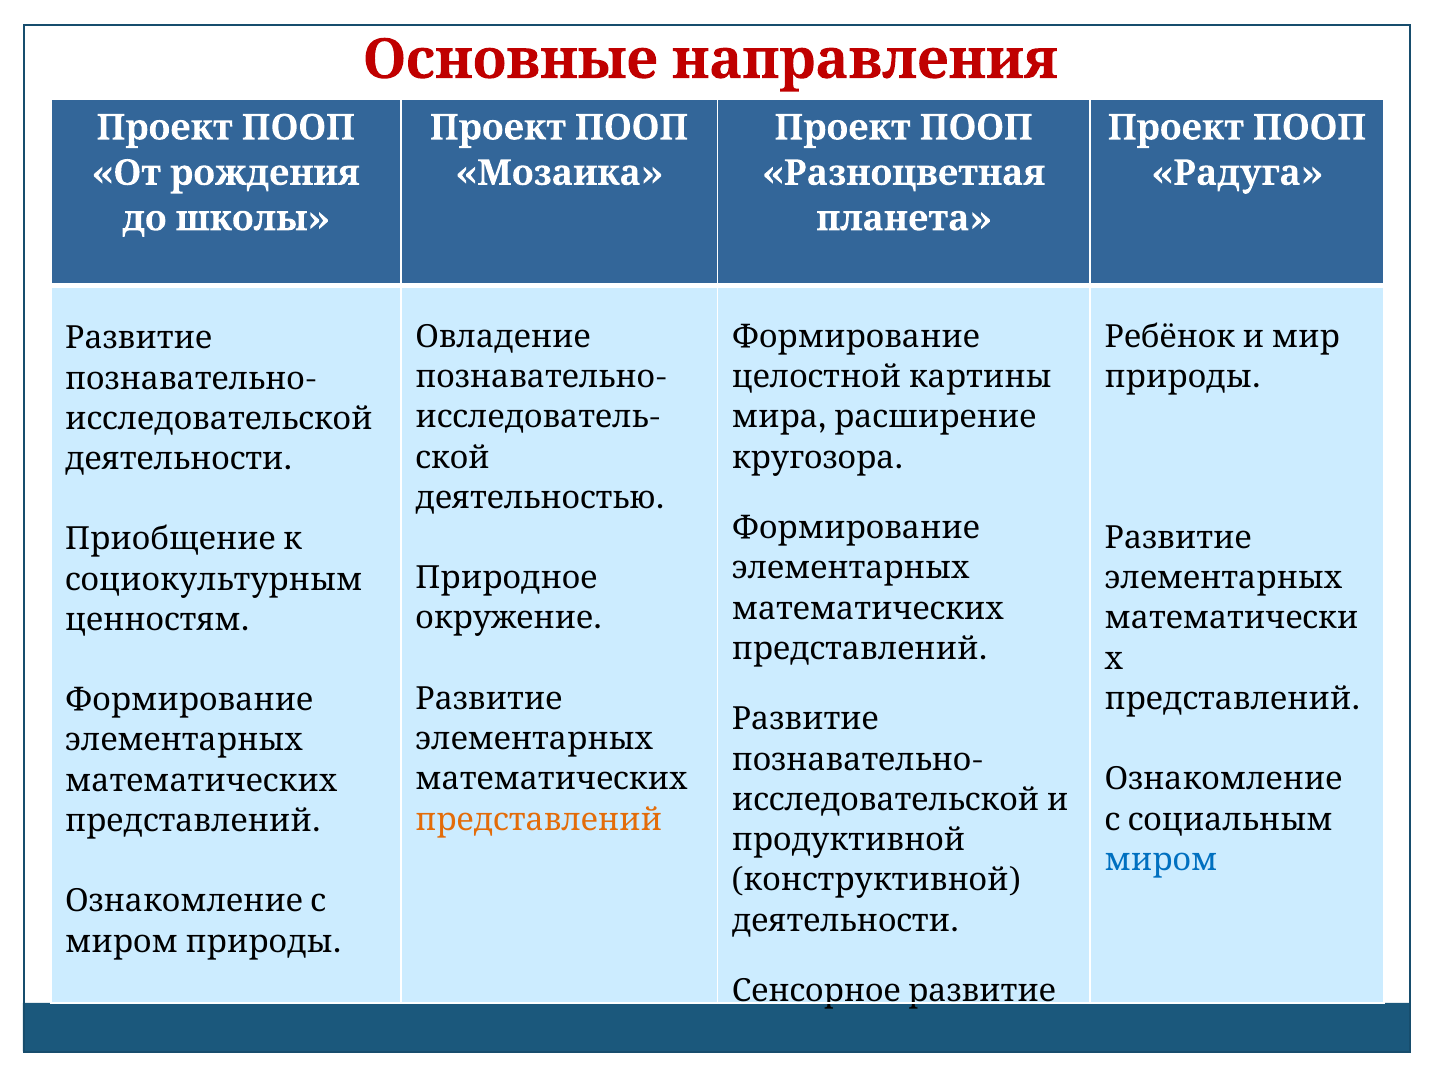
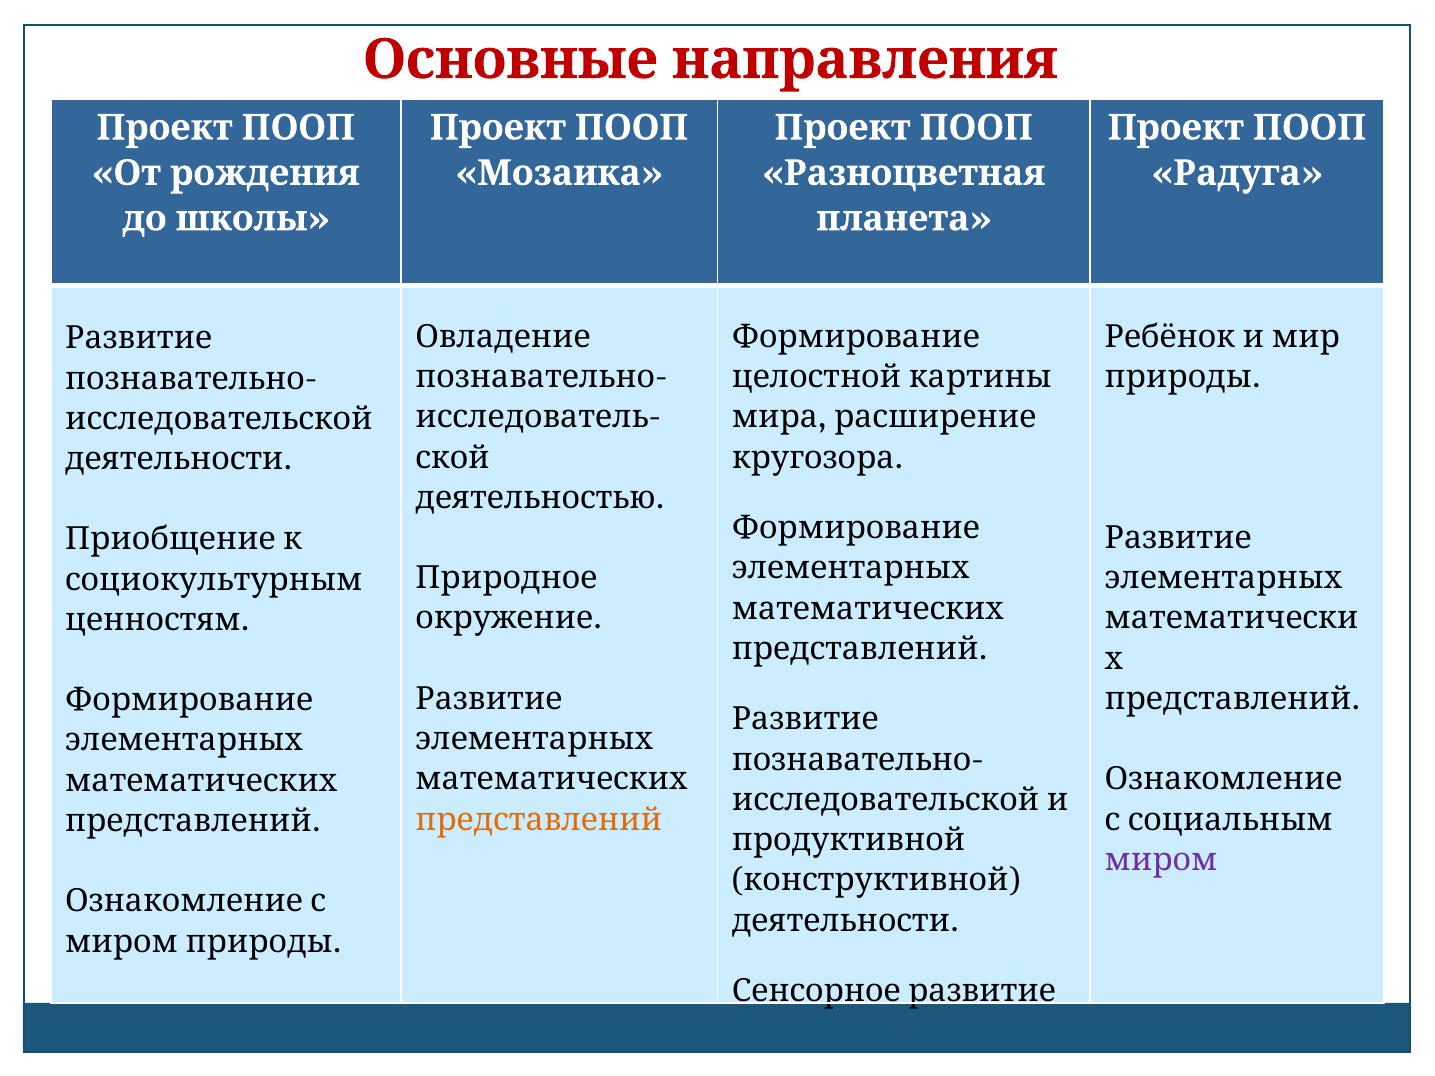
миром colour: blue -> purple
